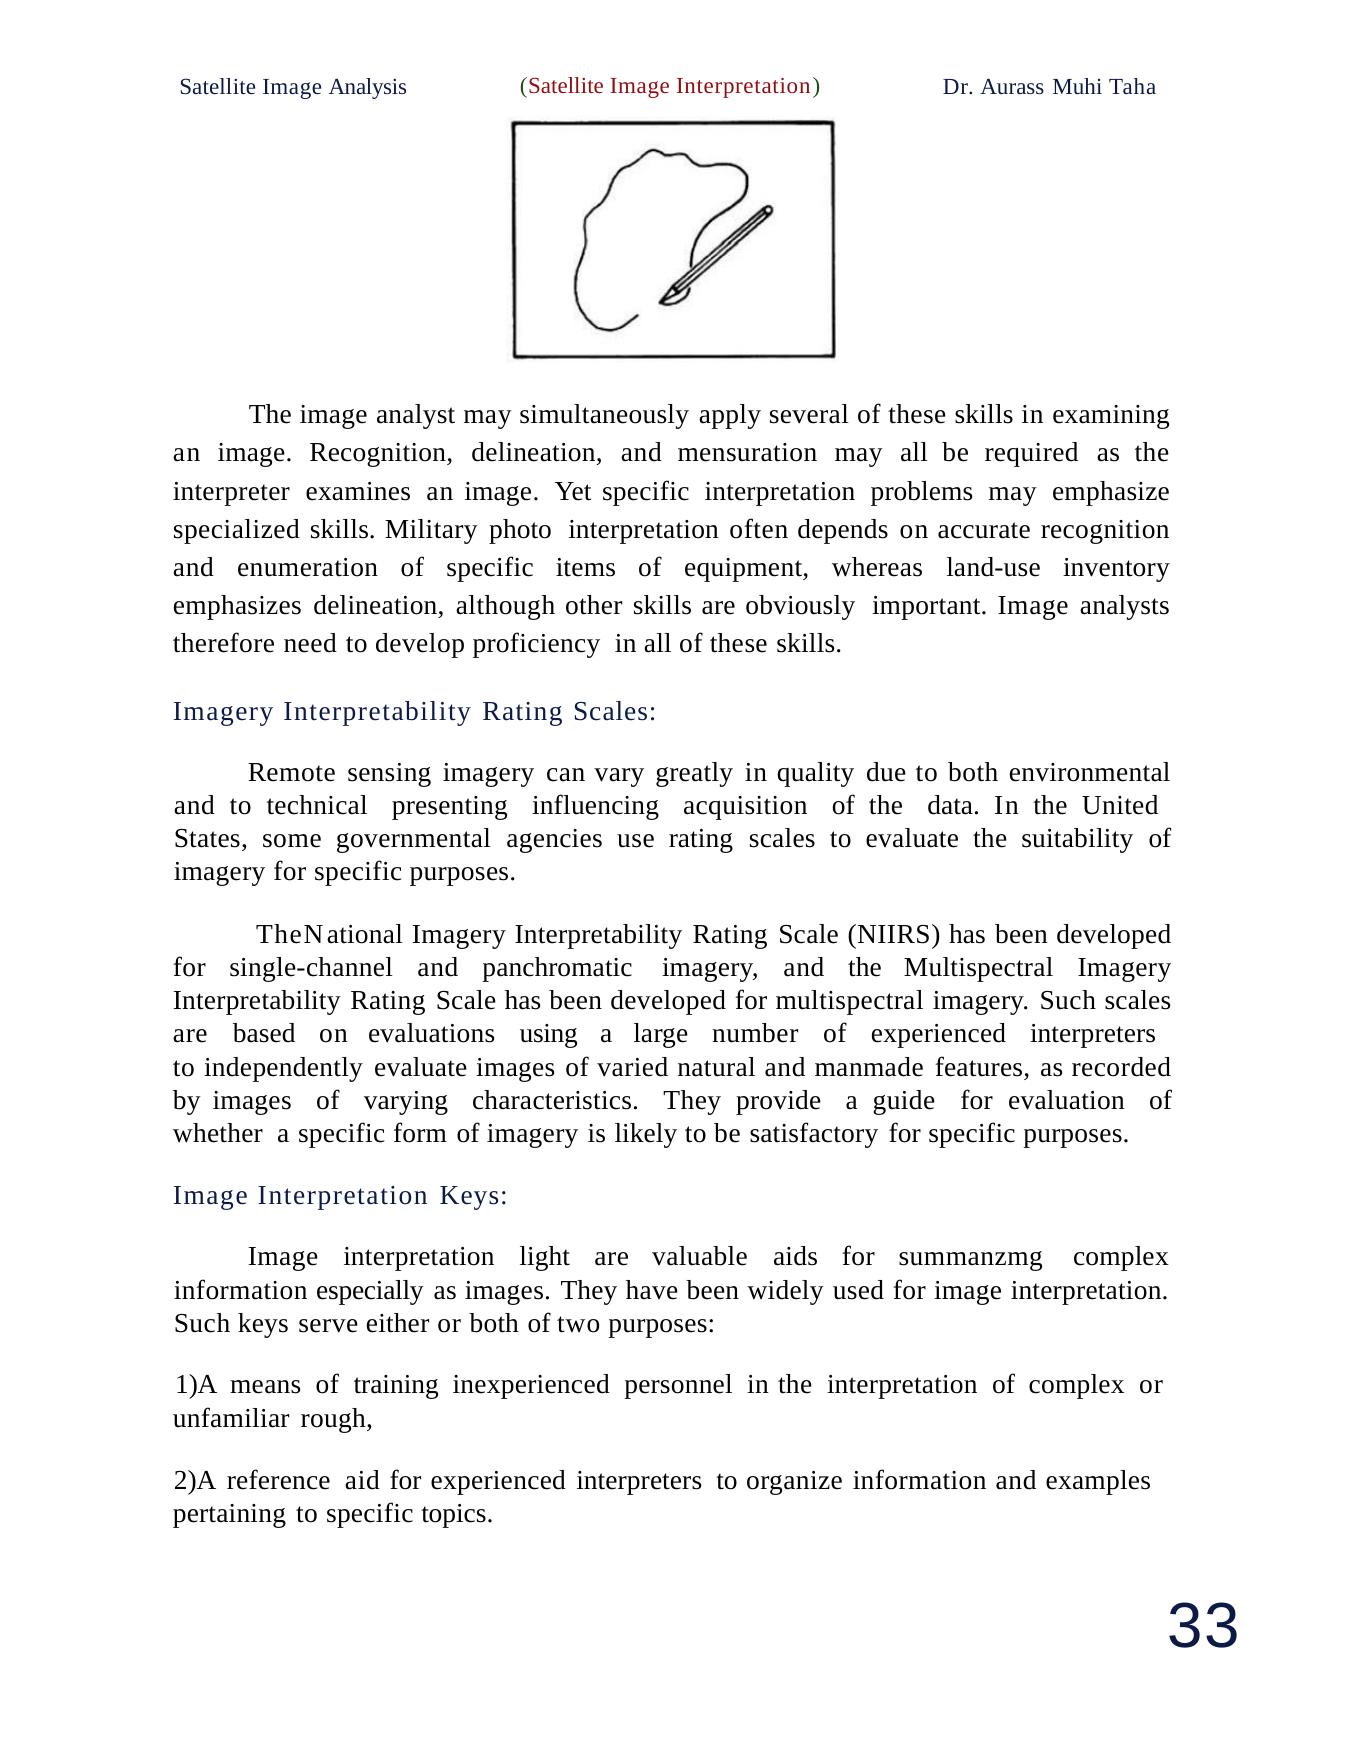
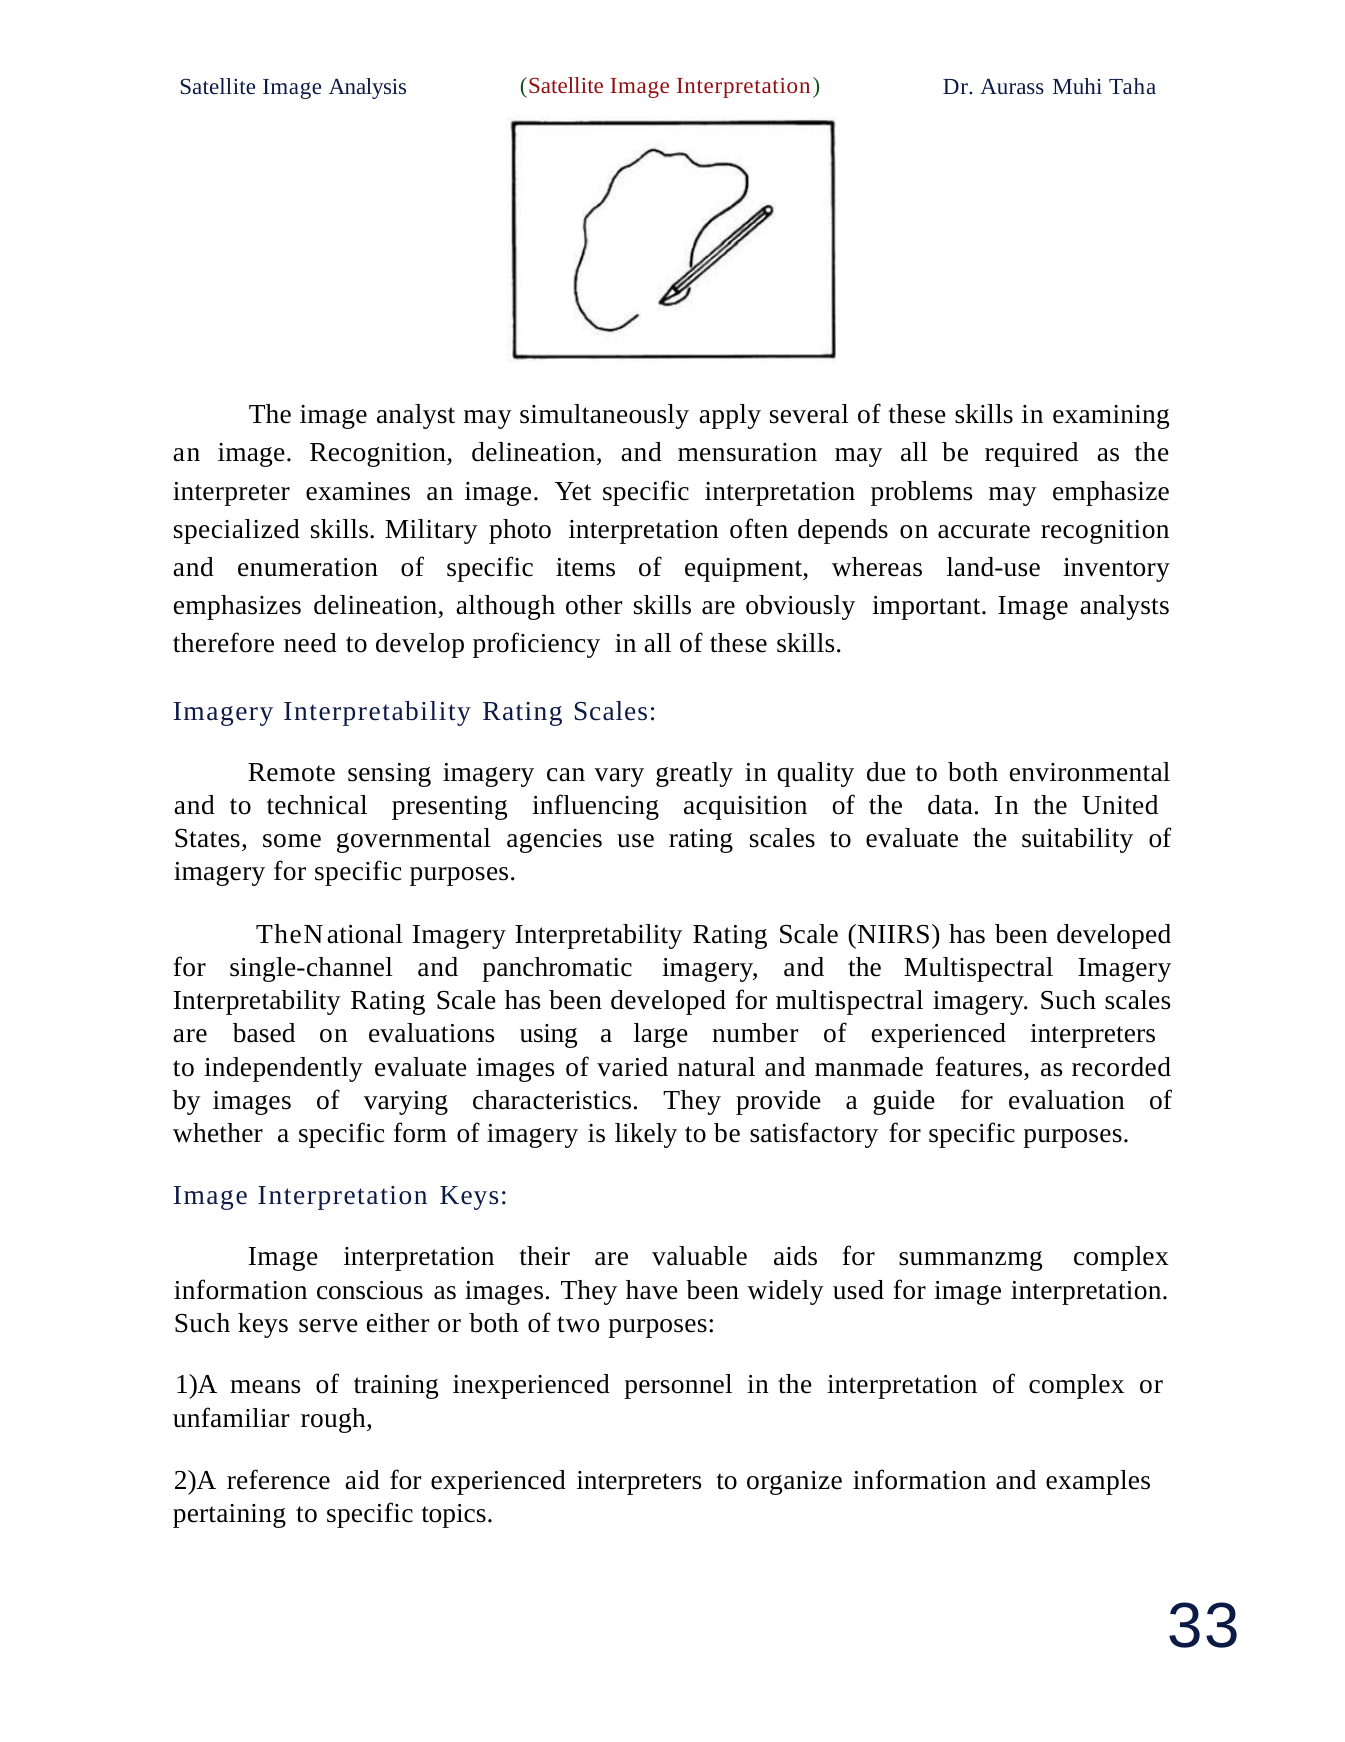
light: light -> their
especially: especially -> conscious
